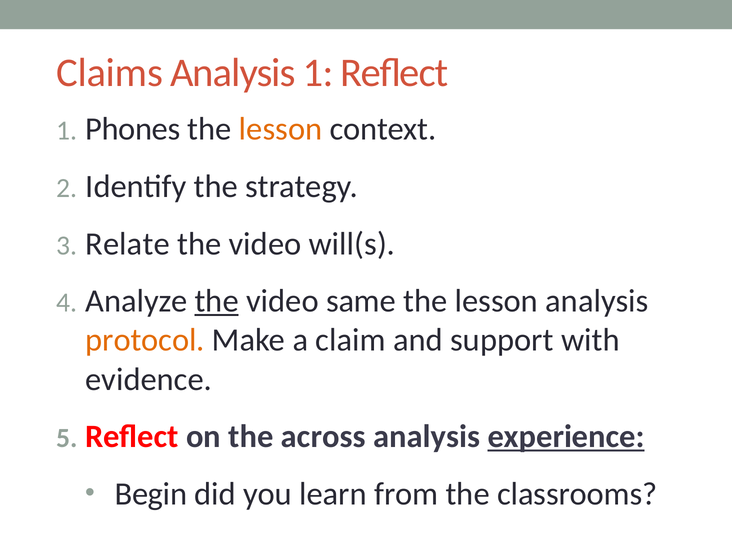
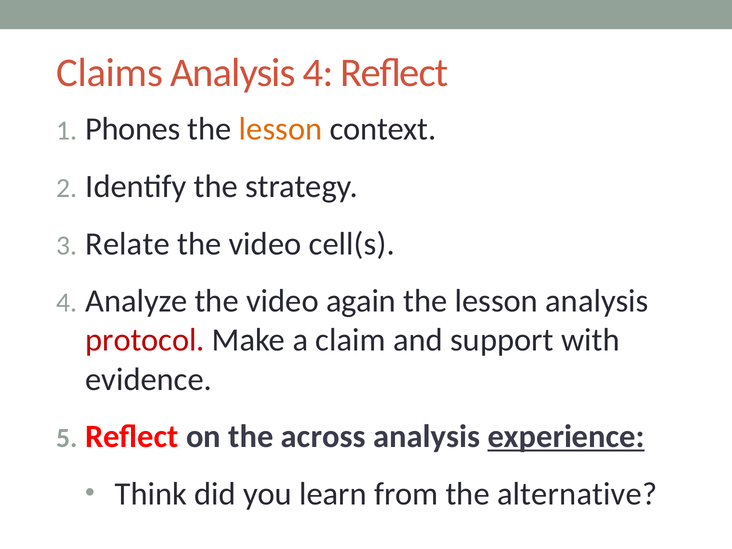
Analysis 1: 1 -> 4
will(s: will(s -> cell(s
the at (217, 301) underline: present -> none
same: same -> again
protocol colour: orange -> red
Begin: Begin -> Think
classrooms: classrooms -> alternative
